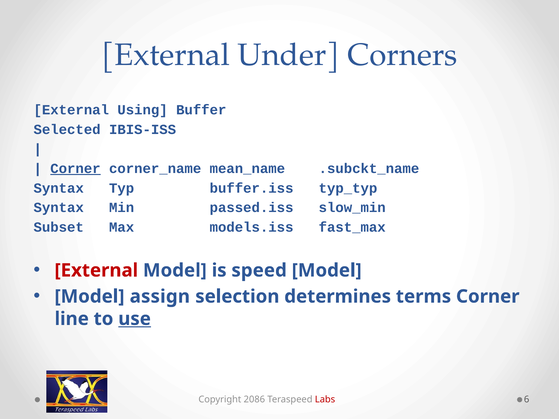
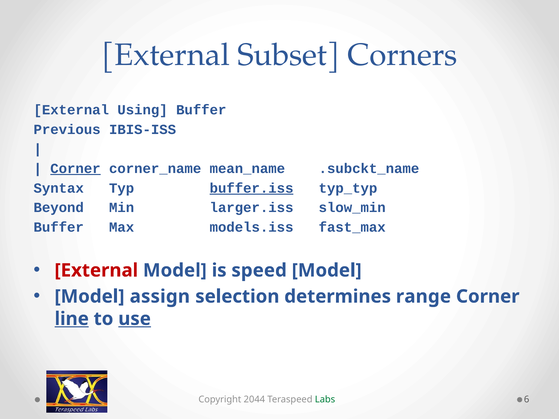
Under: Under -> Subset
Selected: Selected -> Previous
buffer.iss underline: none -> present
Syntax at (59, 208): Syntax -> Beyond
passed.iss: passed.iss -> larger.iss
Subset at (59, 227): Subset -> Buffer
terms: terms -> range
line underline: none -> present
2086: 2086 -> 2044
Labs colour: red -> green
